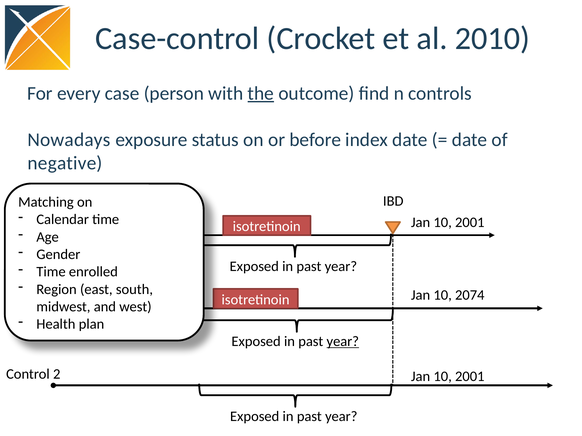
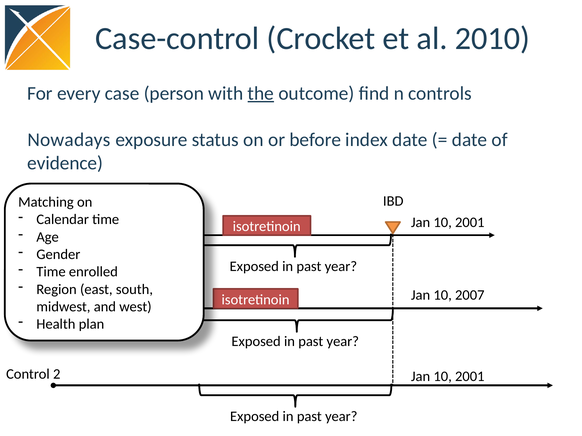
negative: negative -> evidence
2074: 2074 -> 2007
year at (343, 342) underline: present -> none
